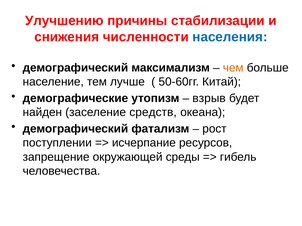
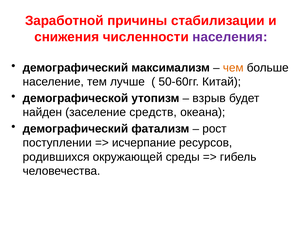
Улучшению: Улучшению -> Заработной
населения colour: blue -> purple
демографические: демографические -> демографической
запрещение: запрещение -> родившихся
